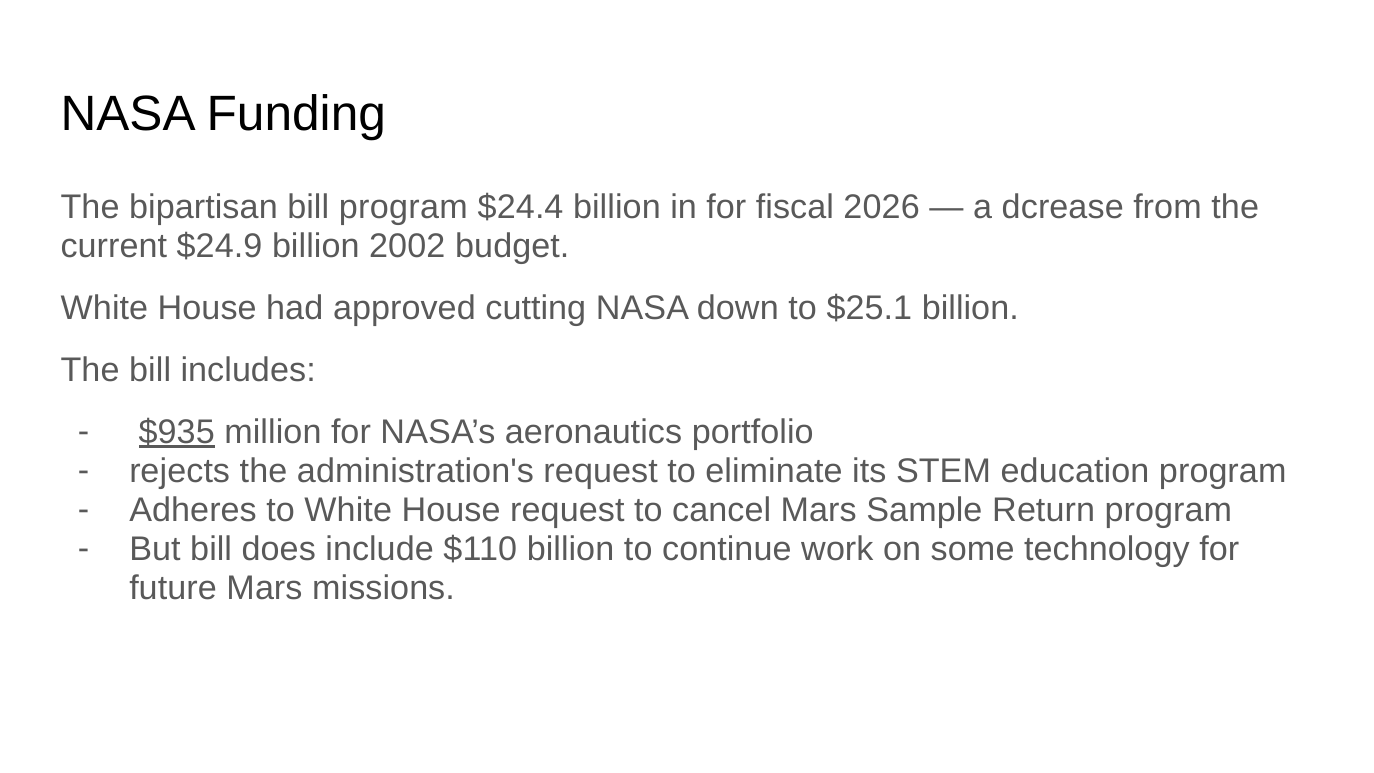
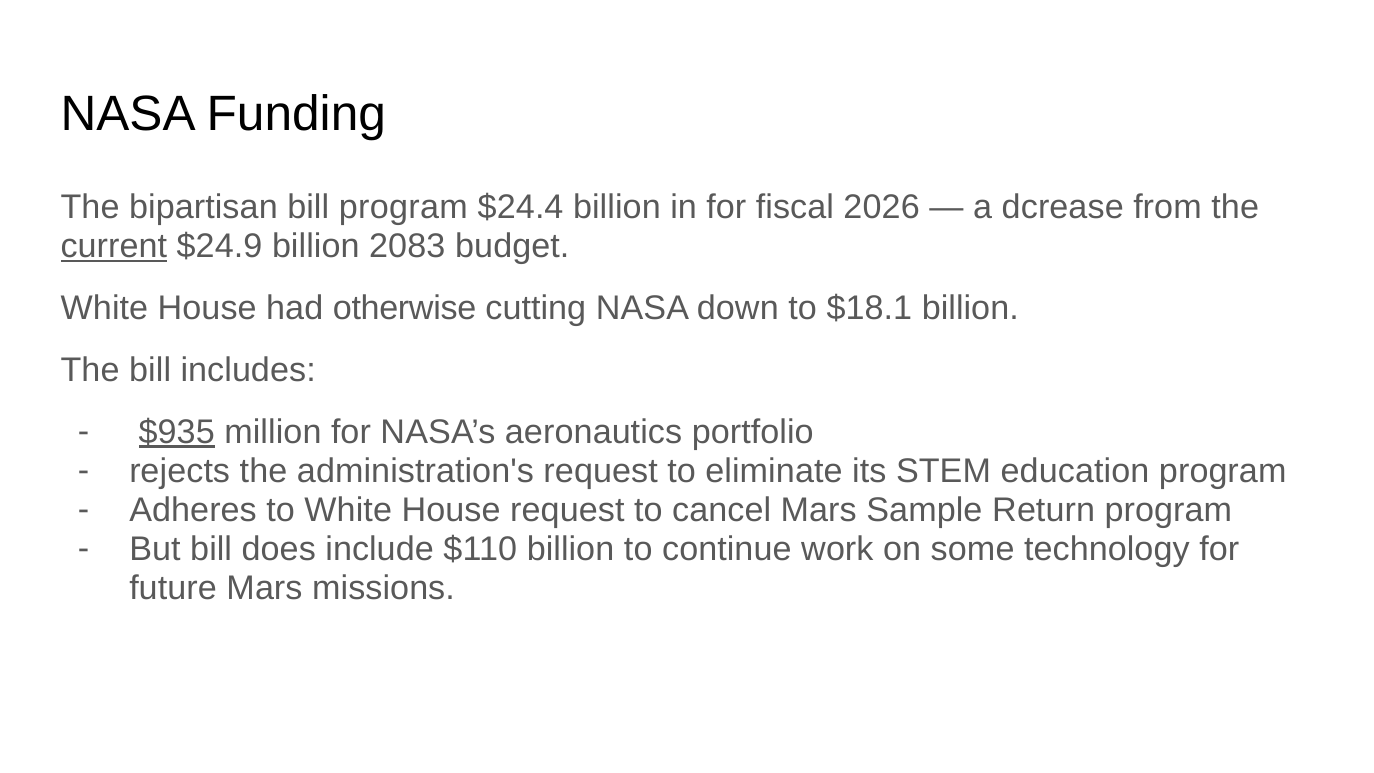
current underline: none -> present
2002: 2002 -> 2083
approved: approved -> otherwise
$25.1: $25.1 -> $18.1
